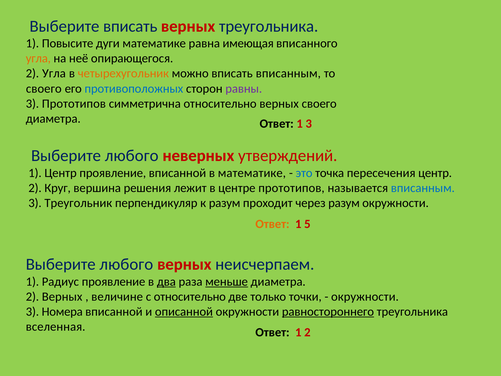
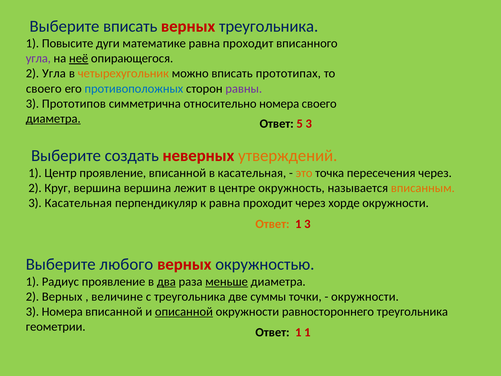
имеющая at (248, 43): имеющая -> проходит
угла at (38, 58) colour: orange -> purple
неё underline: none -> present
вписать вписанным: вписанным -> прототипах
относительно верных: верных -> номера
диаметра at (53, 119) underline: none -> present
1 at (300, 124): 1 -> 5
любого at (132, 156): любого -> создать
утверждений colour: red -> orange
в математике: математике -> касательная
это colour: blue -> orange
пересечения центр: центр -> через
вершина решения: решения -> вершина
центре прототипов: прототипов -> окружность
вписанным at (423, 188) colour: blue -> orange
3 Треугольник: Треугольник -> Касательная
к разум: разум -> равна
через разум: разум -> хорде
1 5: 5 -> 3
неисчерпаем: неисчерпаем -> окружностью
с относительно: относительно -> треугольника
только: только -> суммы
равностороннего underline: present -> none
вселенная: вселенная -> геометрии
1 2: 2 -> 1
